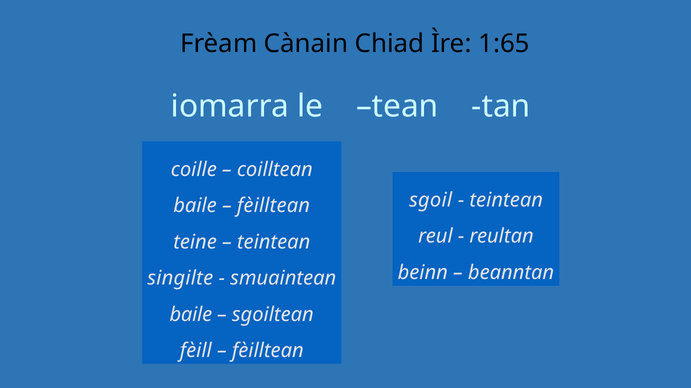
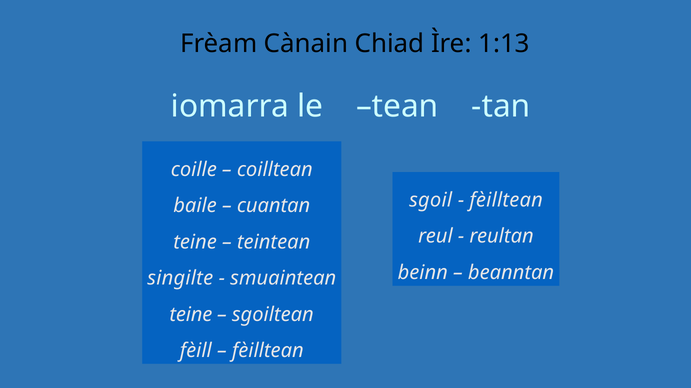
1:65: 1:65 -> 1:13
teintean at (506, 200): teintean -> fèilltean
fèilltean at (273, 206): fèilltean -> cuantan
baile at (191, 315): baile -> teine
